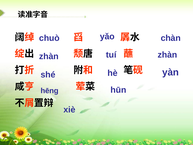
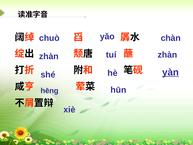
yàn underline: none -> present
